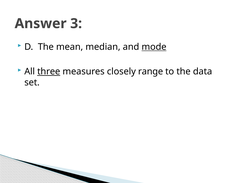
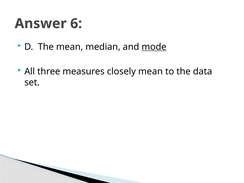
3: 3 -> 6
three underline: present -> none
closely range: range -> mean
